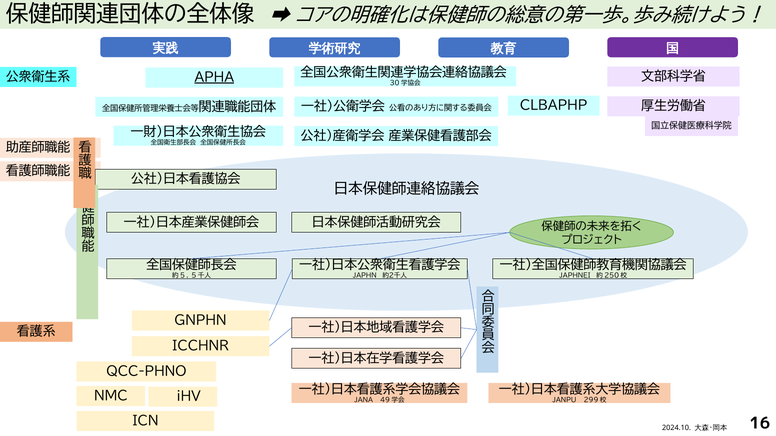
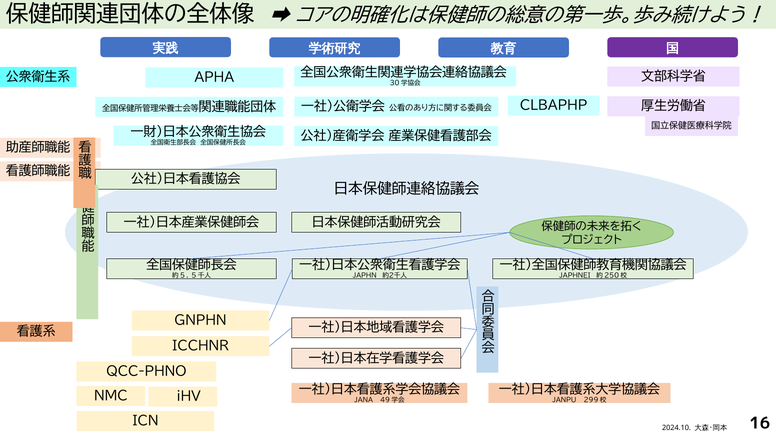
APHA underline: present -> none
